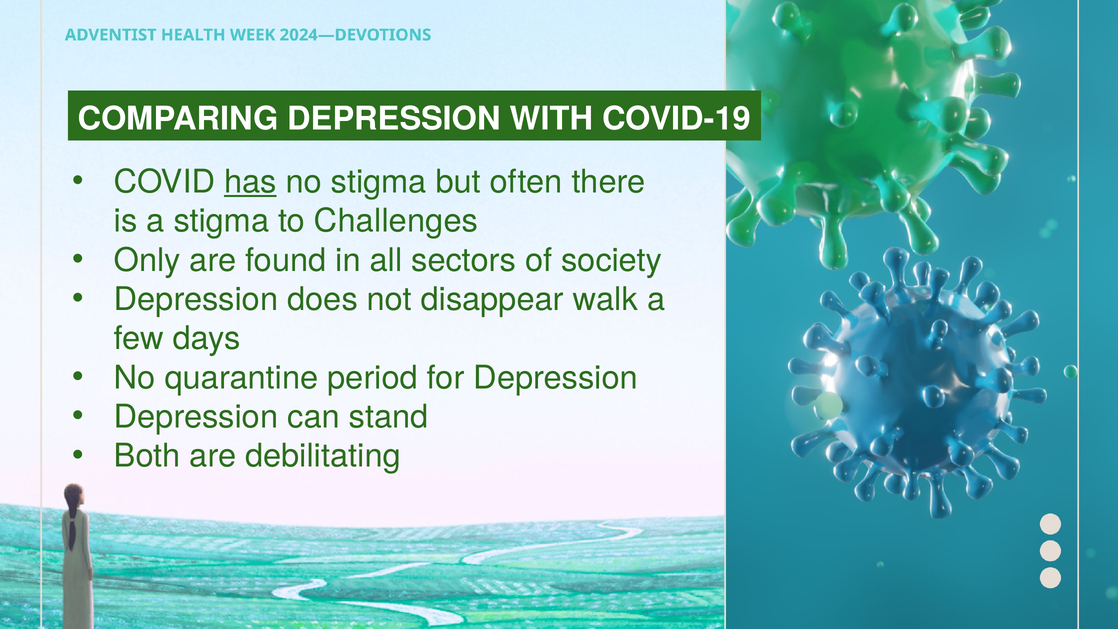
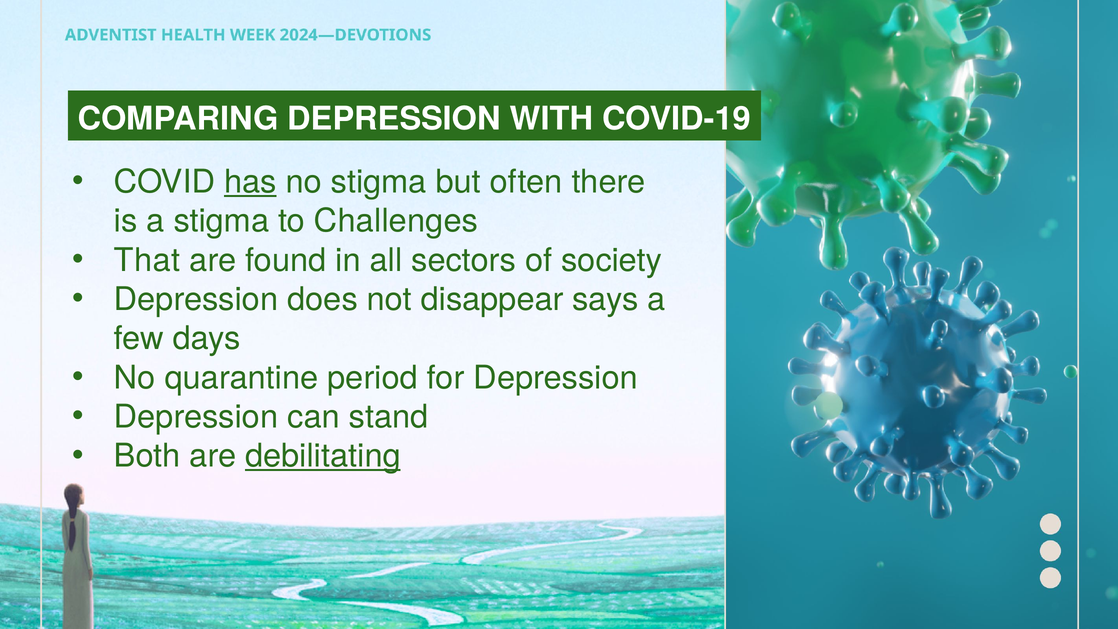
Only: Only -> That
walk: walk -> says
debilitating underline: none -> present
